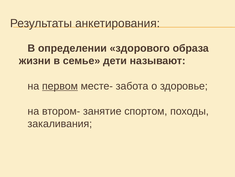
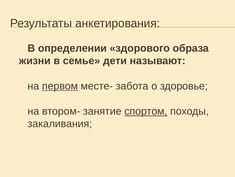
спортом underline: none -> present
